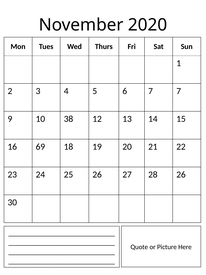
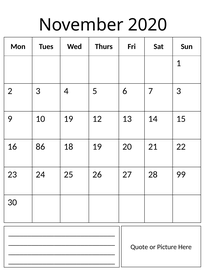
7 7: 7 -> 3
10 38: 38 -> 19
69: 69 -> 86
28 26: 26 -> 99
